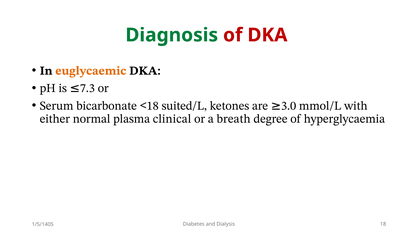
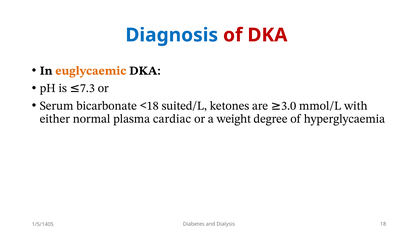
Diagnosis colour: green -> blue
clinical: clinical -> cardiac
breath: breath -> weight
